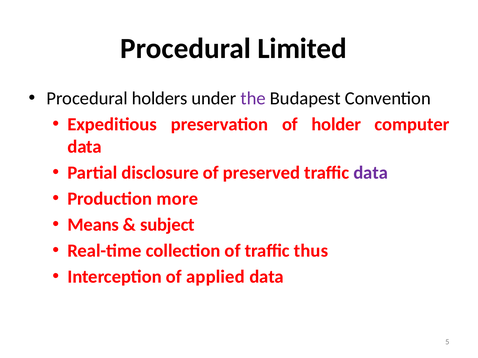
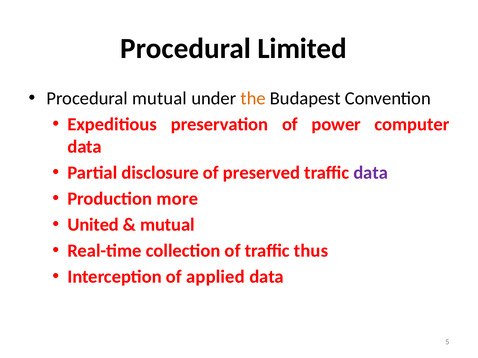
Procedural holders: holders -> mutual
the colour: purple -> orange
holder: holder -> power
Means: Means -> United
subject at (167, 225): subject -> mutual
